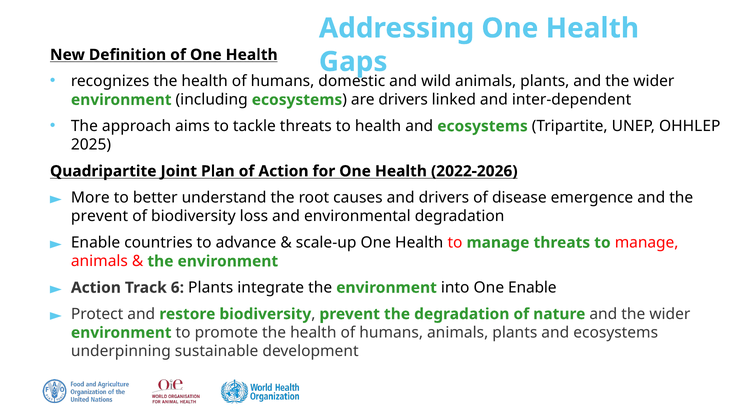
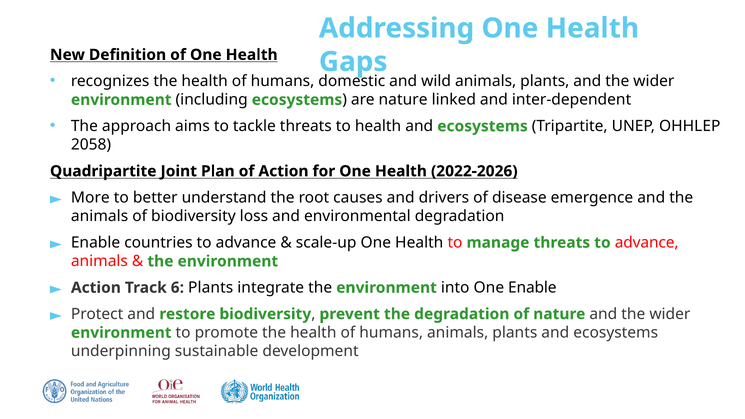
are drivers: drivers -> nature
2025: 2025 -> 2058
prevent at (100, 216): prevent -> animals
threats to manage: manage -> advance
